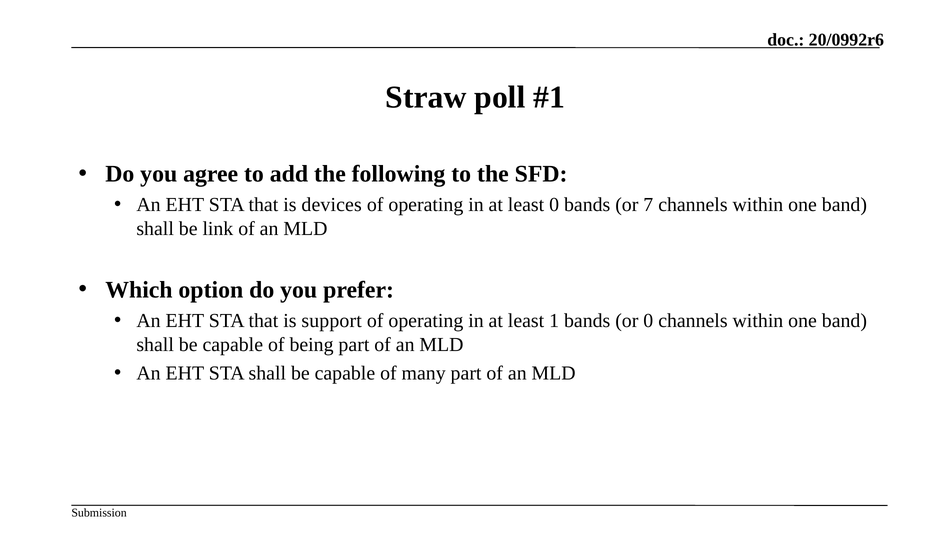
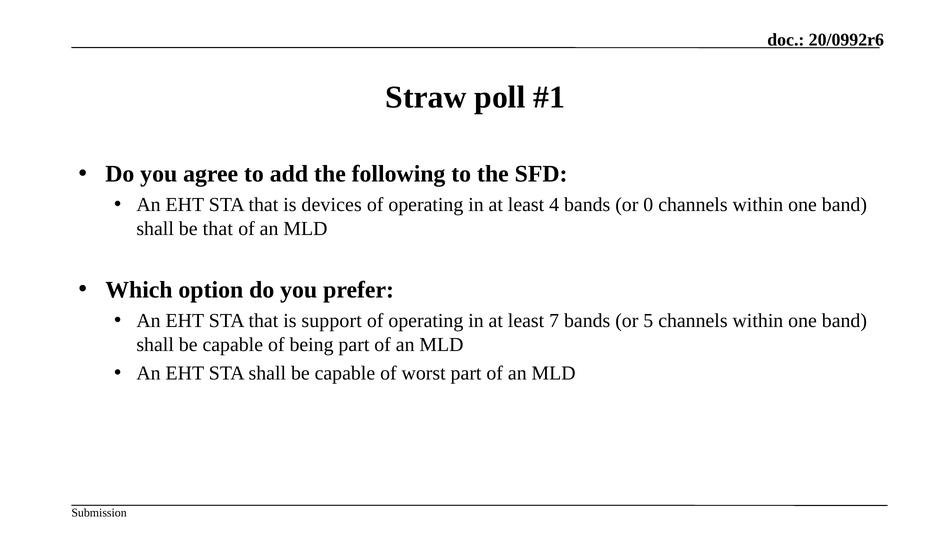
least 0: 0 -> 4
7: 7 -> 0
be link: link -> that
1: 1 -> 7
or 0: 0 -> 5
many: many -> worst
